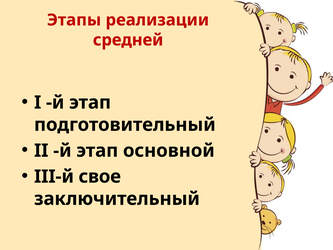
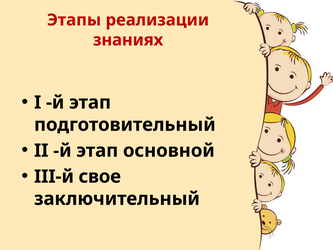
средней: средней -> знаниях
